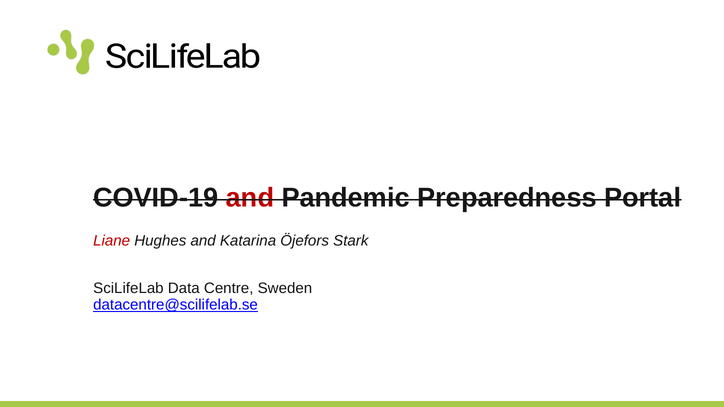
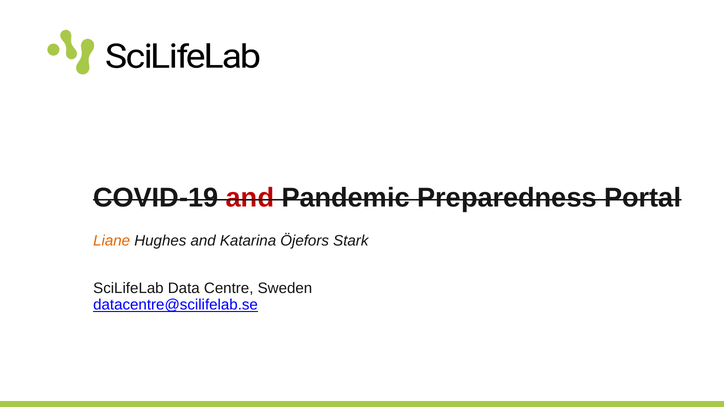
Liane colour: red -> orange
